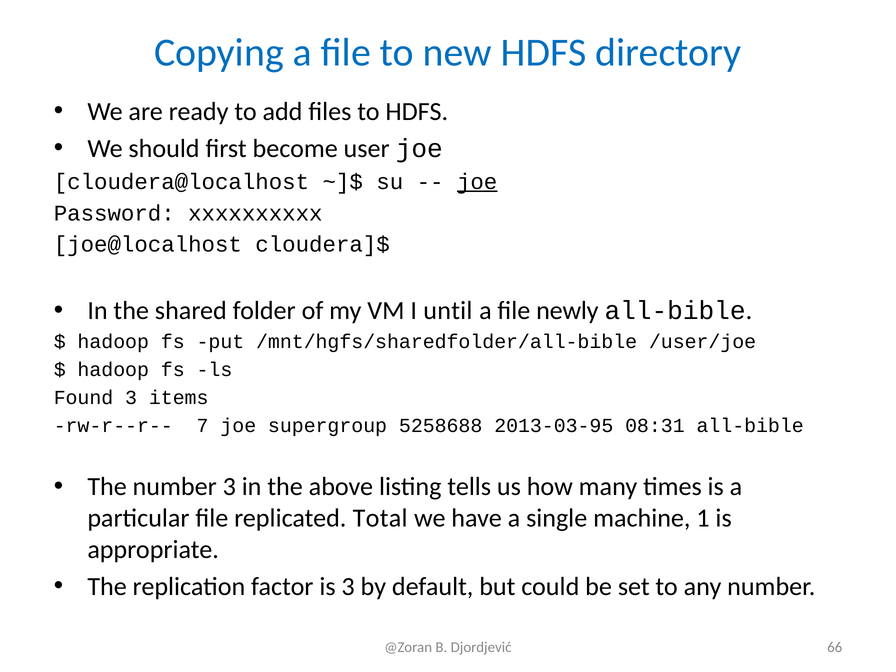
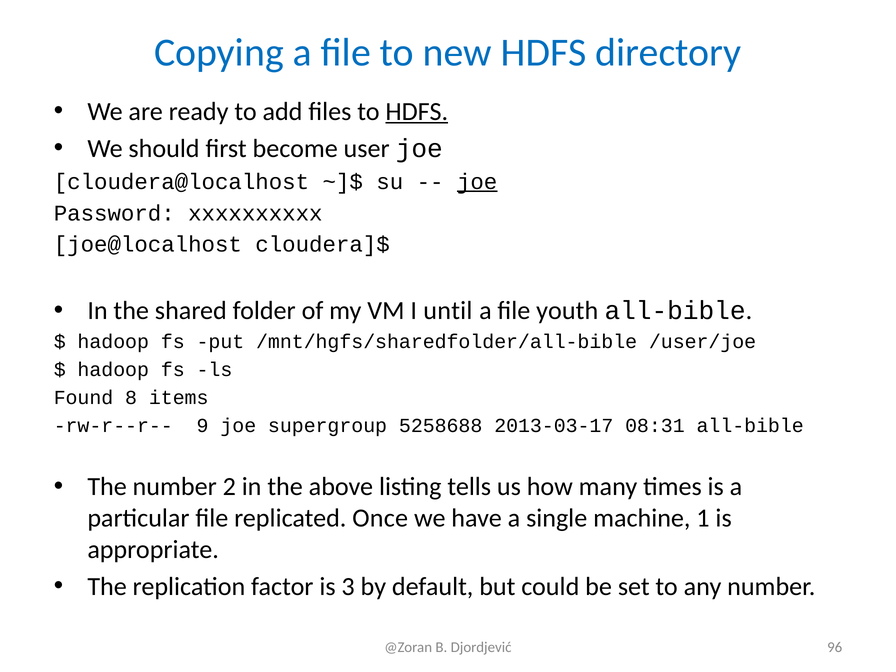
HDFS at (417, 112) underline: none -> present
newly: newly -> youth
Found 3: 3 -> 8
7: 7 -> 9
2013-03-95: 2013-03-95 -> 2013-03-17
number 3: 3 -> 2
Total: Total -> Once
66: 66 -> 96
